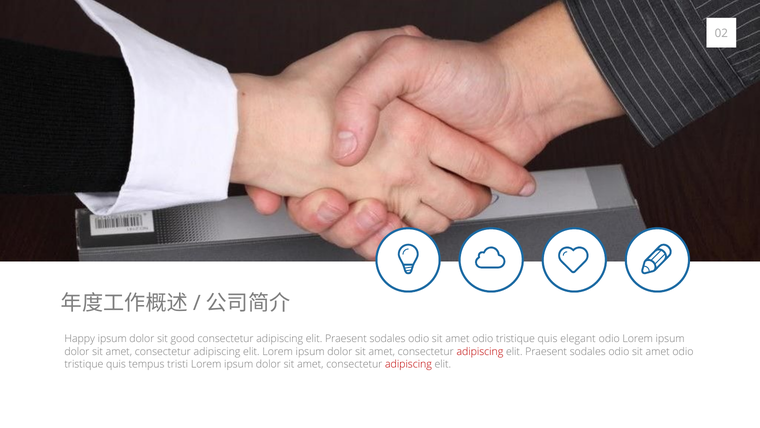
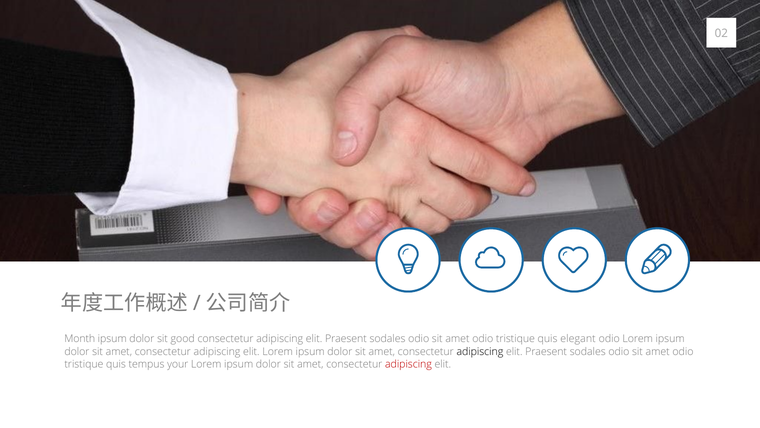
Happy: Happy -> Month
adipiscing at (480, 351) colour: red -> black
tristi: tristi -> your
